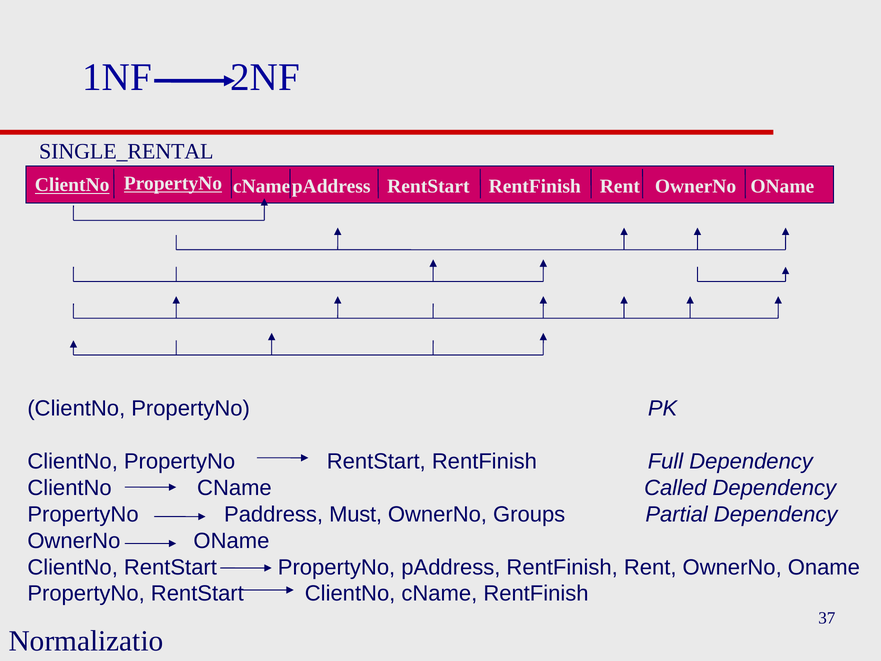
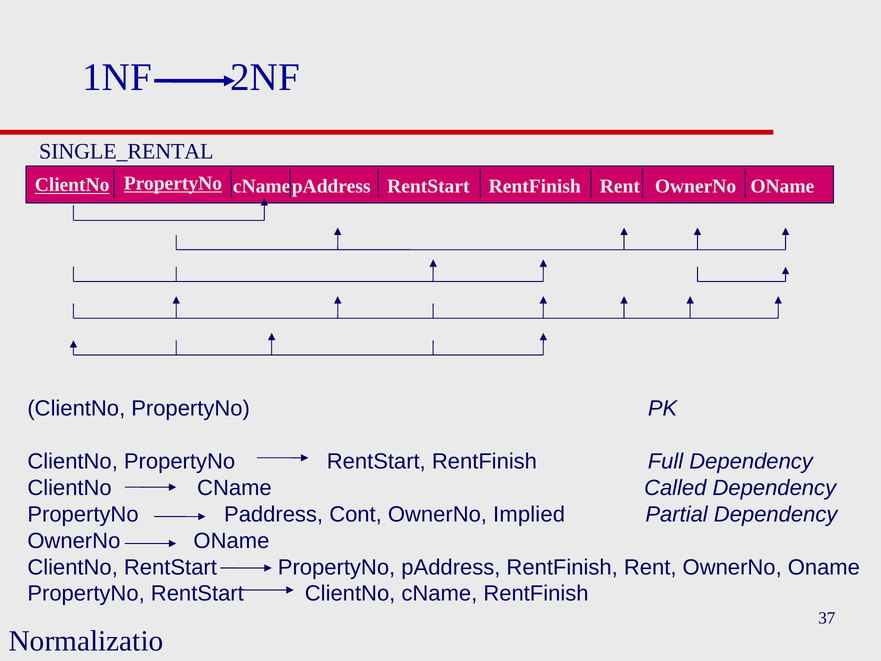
Must: Must -> Cont
Groups: Groups -> Implied
